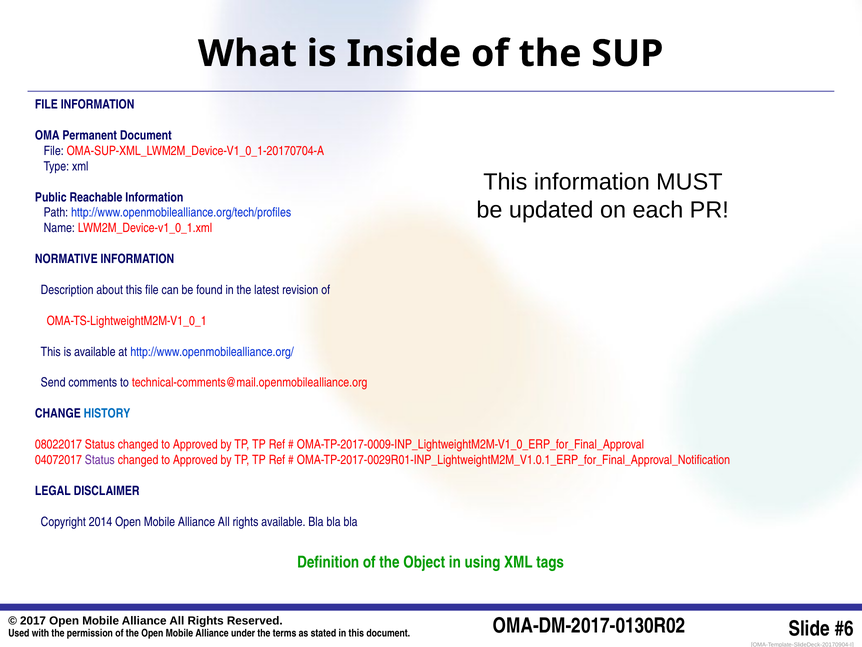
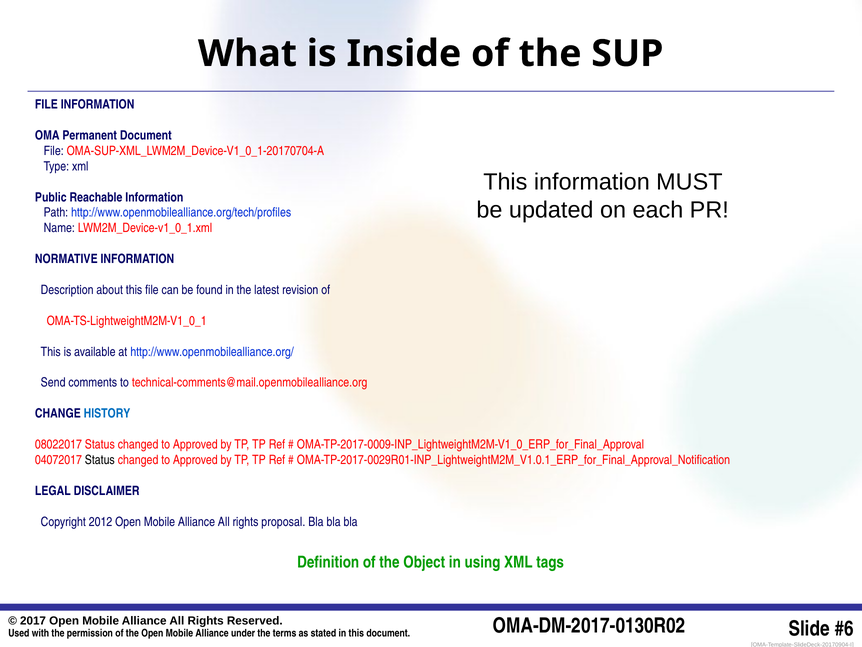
Status at (100, 460) colour: purple -> black
2014: 2014 -> 2012
rights available: available -> proposal
